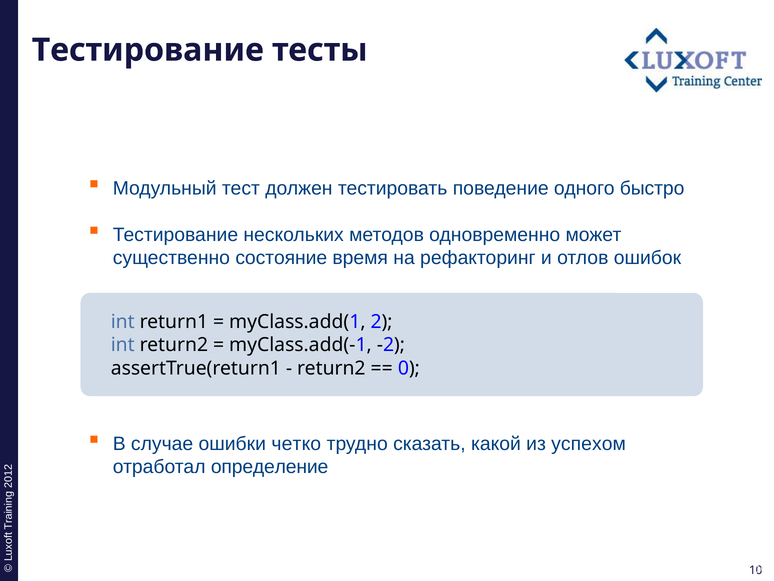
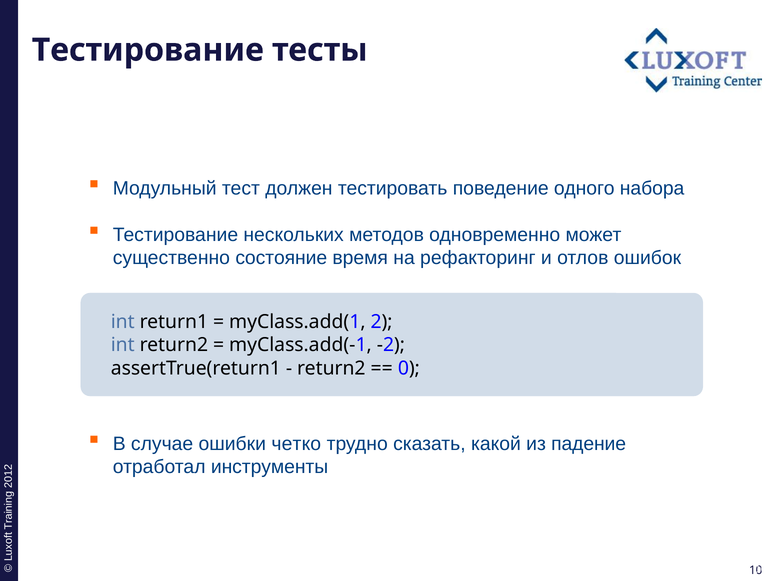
быстро: быстро -> набора
успехом: успехом -> падение
определение: определение -> инструменты
